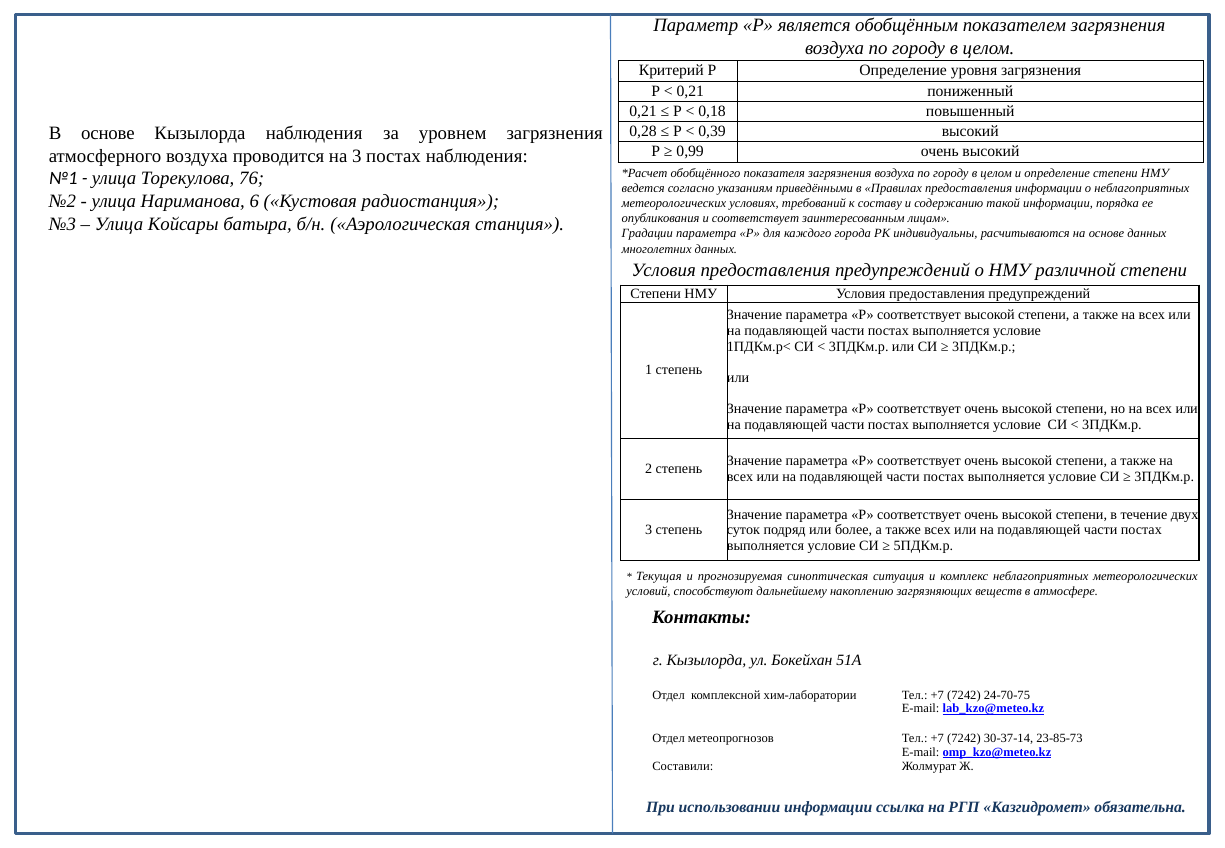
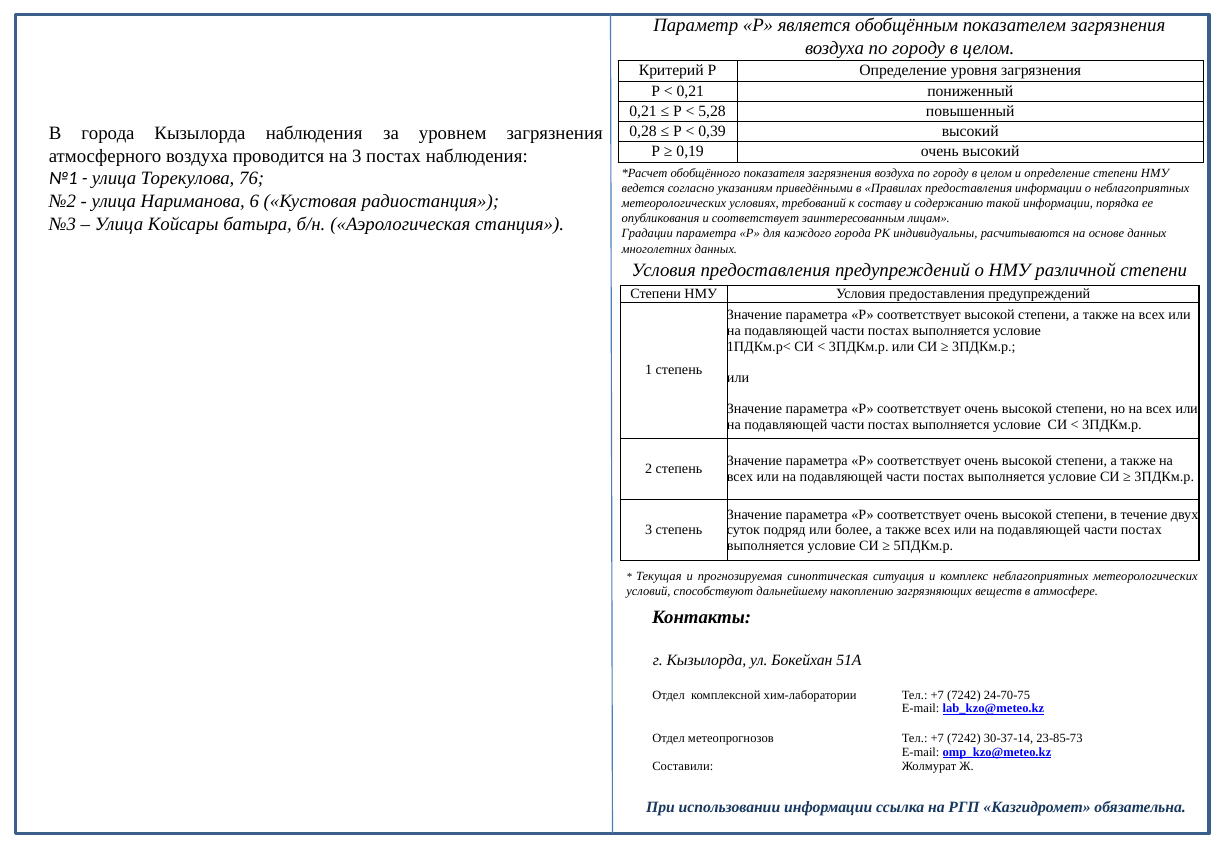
0,18: 0,18 -> 5,28
В основе: основе -> города
0,99: 0,99 -> 0,19
